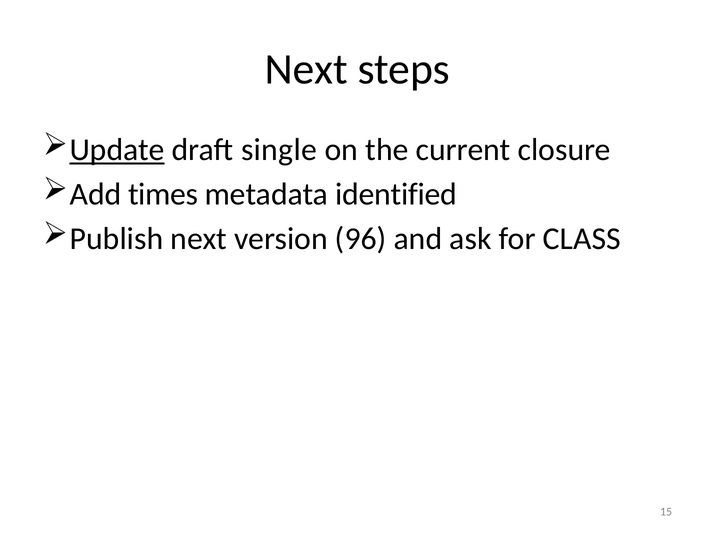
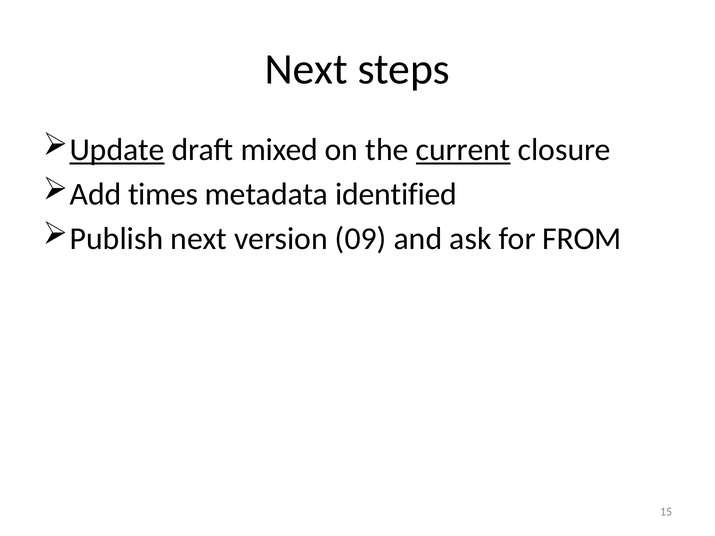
single: single -> mixed
current underline: none -> present
96: 96 -> 09
CLASS: CLASS -> FROM
